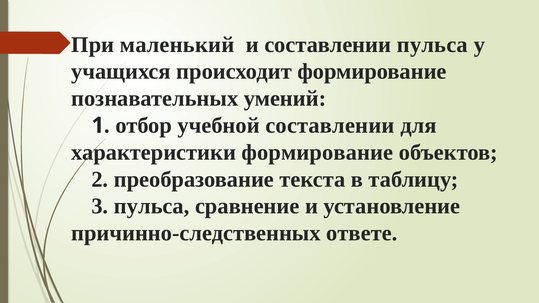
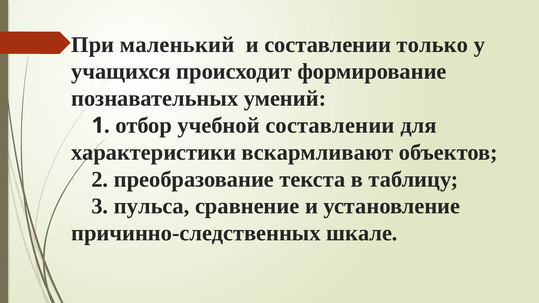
составлении пульса: пульса -> только
характеристики формирование: формирование -> вскармливают
ответе: ответе -> шкале
